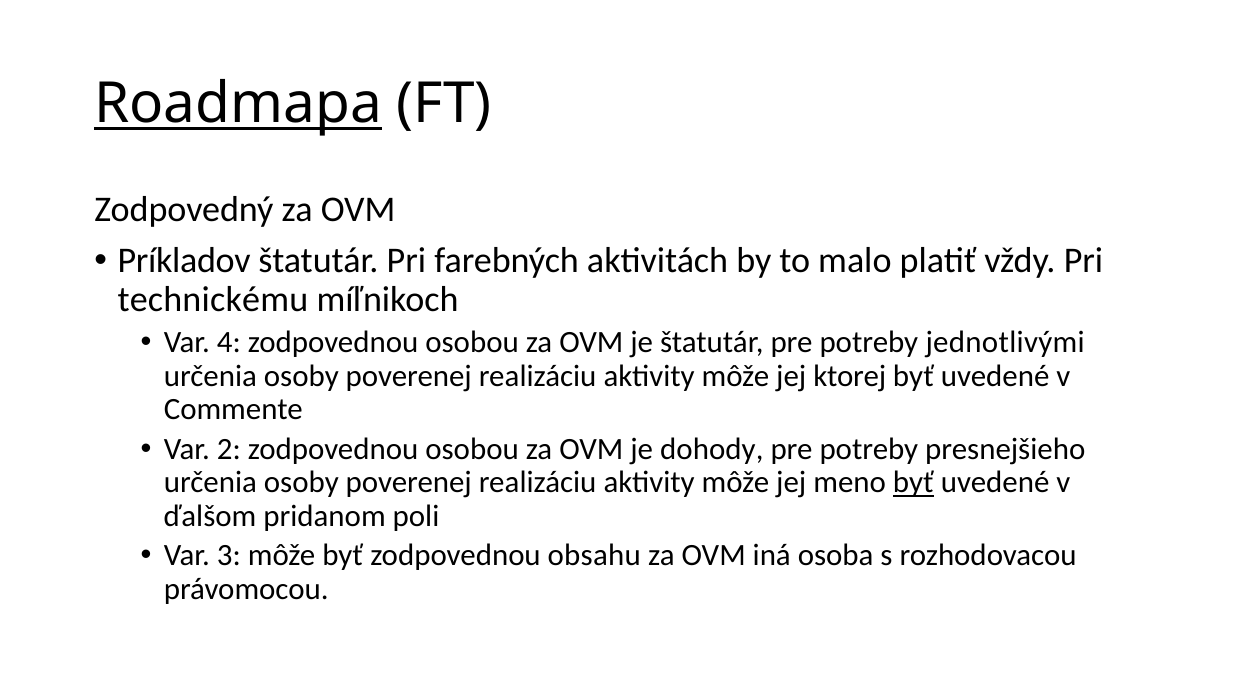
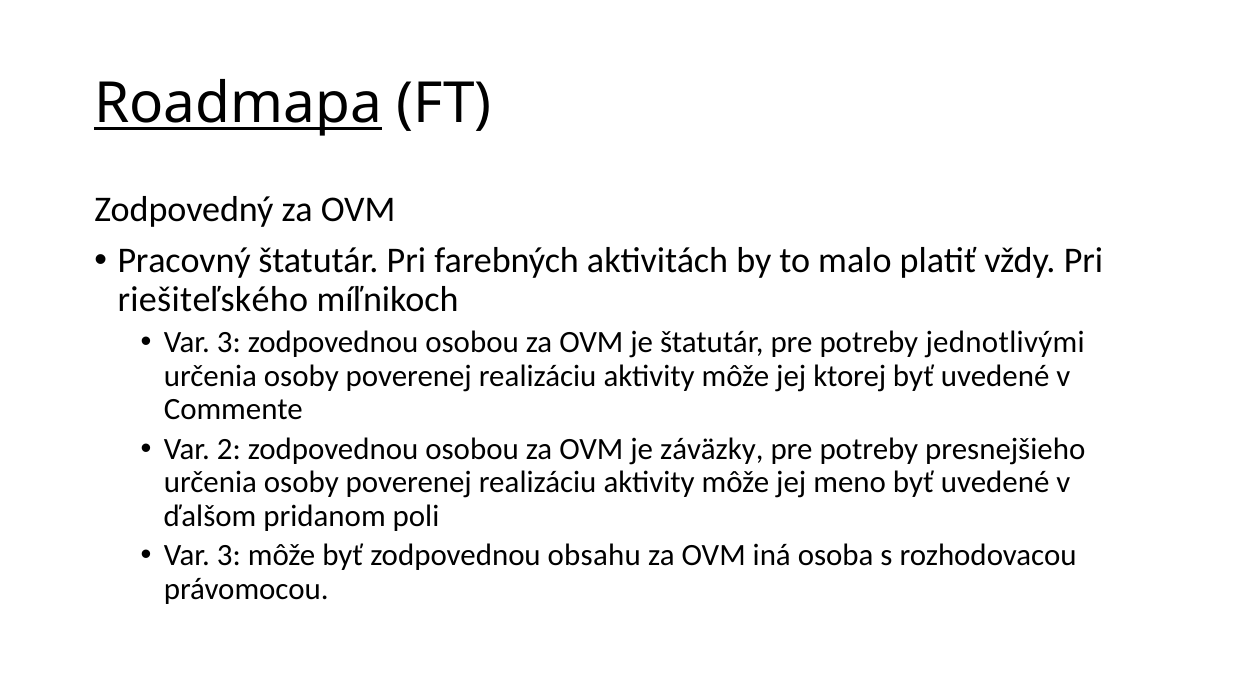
Príkladov: Príkladov -> Pracovný
technickému: technickému -> riešiteľského
4 at (229, 342): 4 -> 3
dohody: dohody -> záväzky
byť at (913, 482) underline: present -> none
